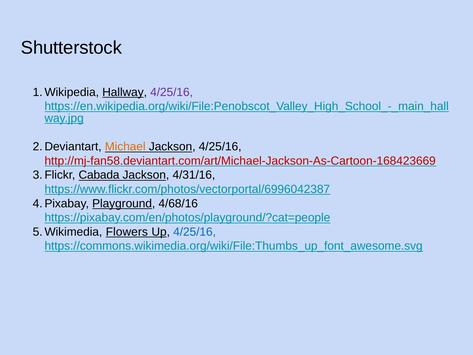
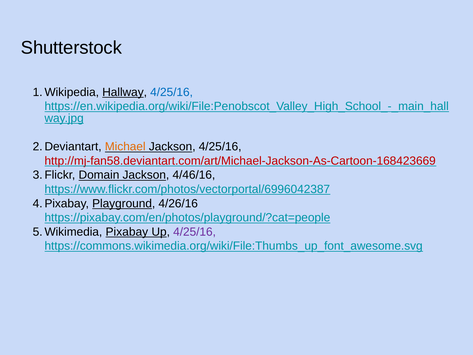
4/25/16 at (172, 92) colour: purple -> blue
Cabada: Cabada -> Domain
4/31/16: 4/31/16 -> 4/46/16
4/68/16: 4/68/16 -> 4/26/16
Flowers: Flowers -> Pixabay
4/25/16 at (195, 232) colour: blue -> purple
